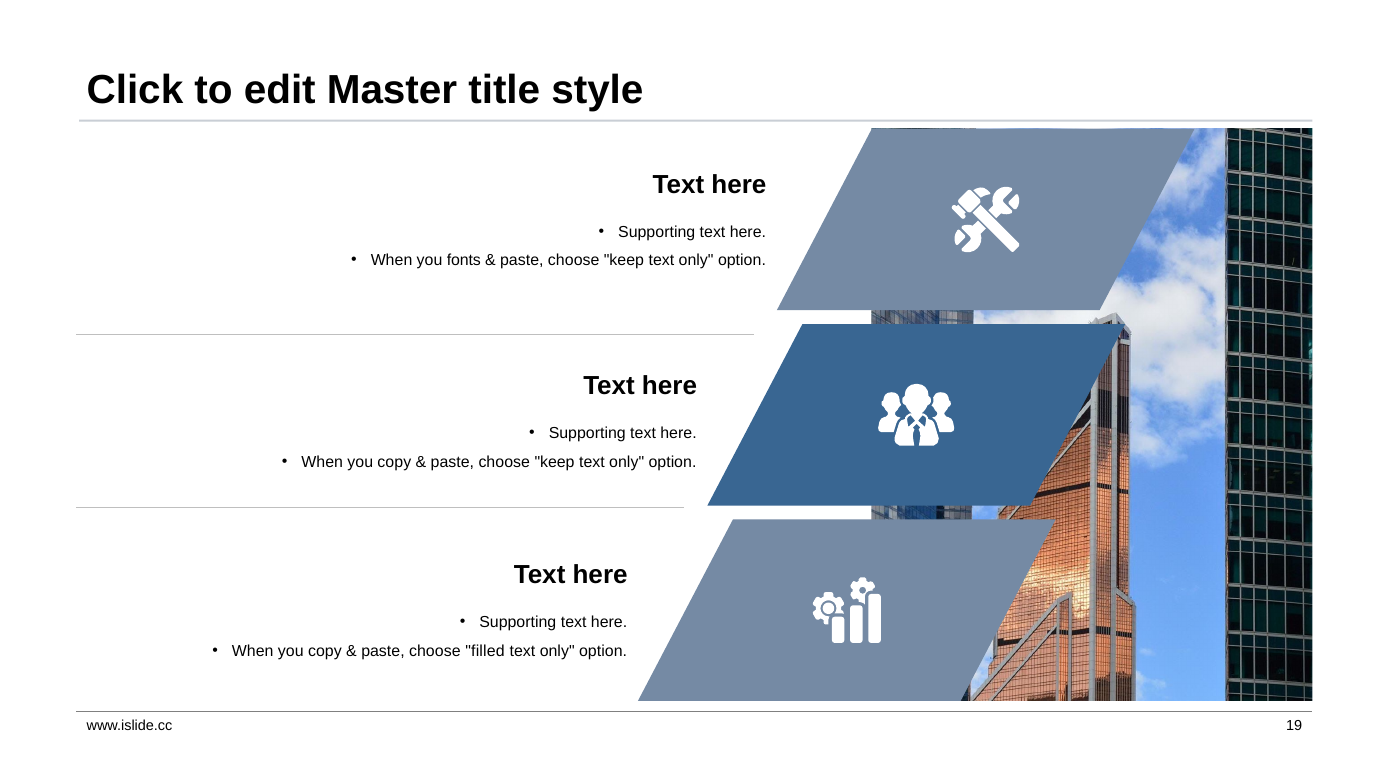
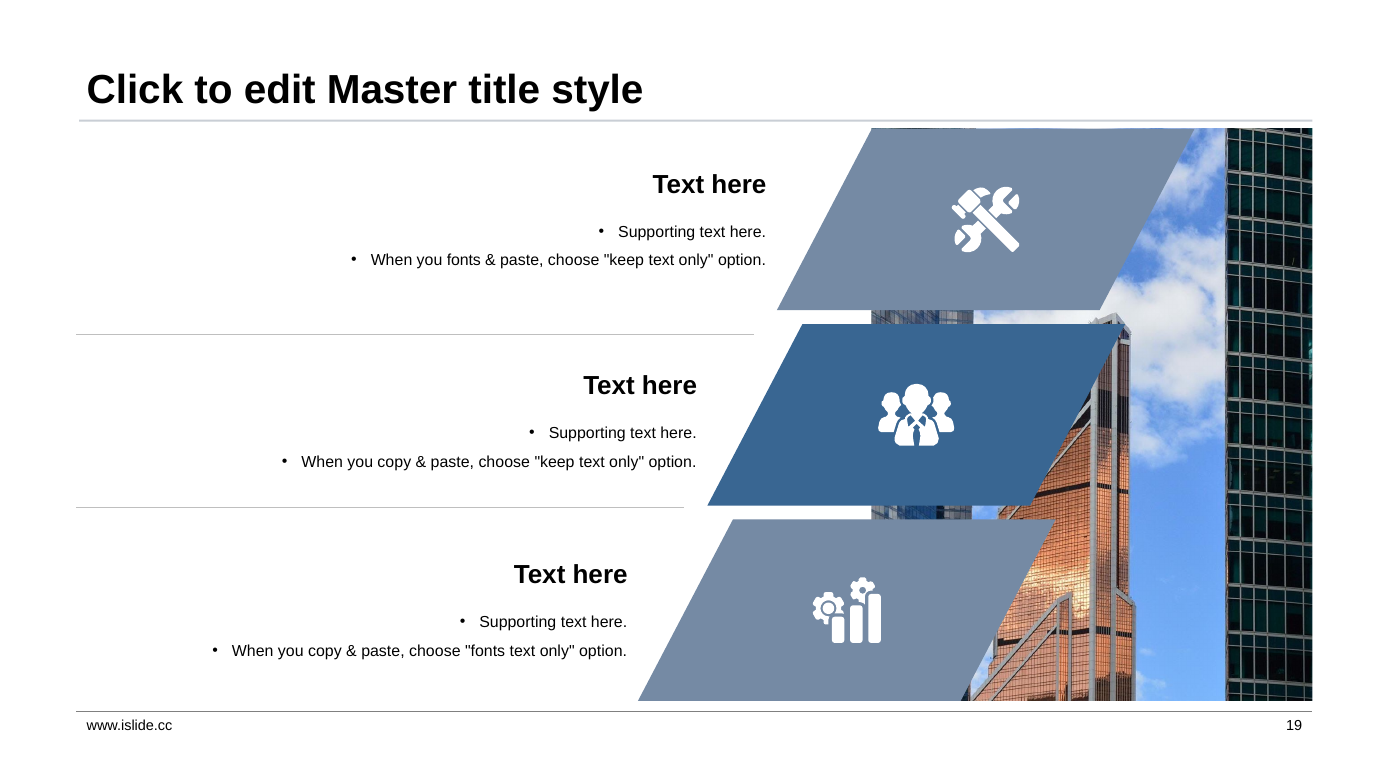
choose filled: filled -> fonts
